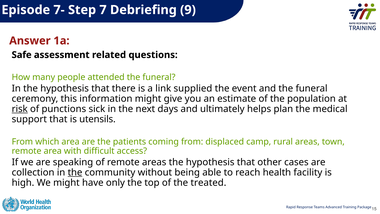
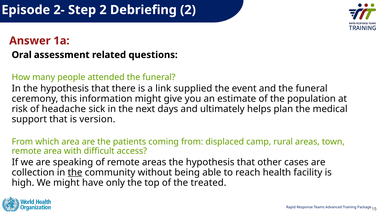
7-: 7- -> 2-
Step 7: 7 -> 2
Debriefing 9: 9 -> 2
Safe: Safe -> Oral
risk underline: present -> none
punctions: punctions -> headache
utensils: utensils -> version
